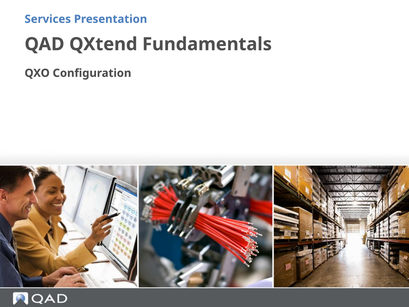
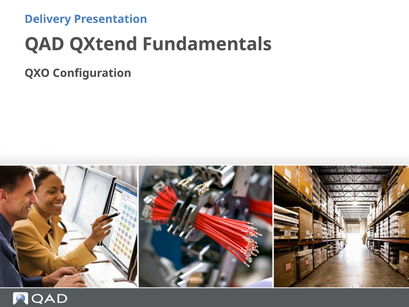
Services: Services -> Delivery
